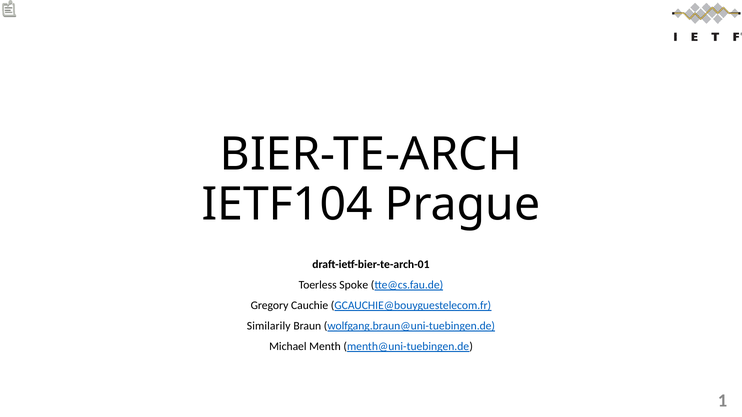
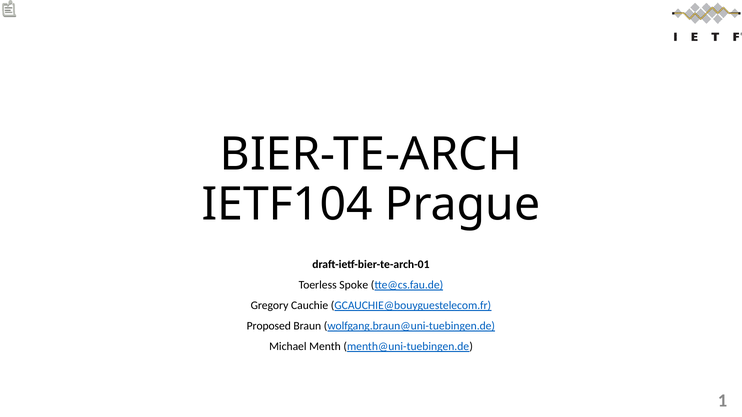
Similarily: Similarily -> Proposed
